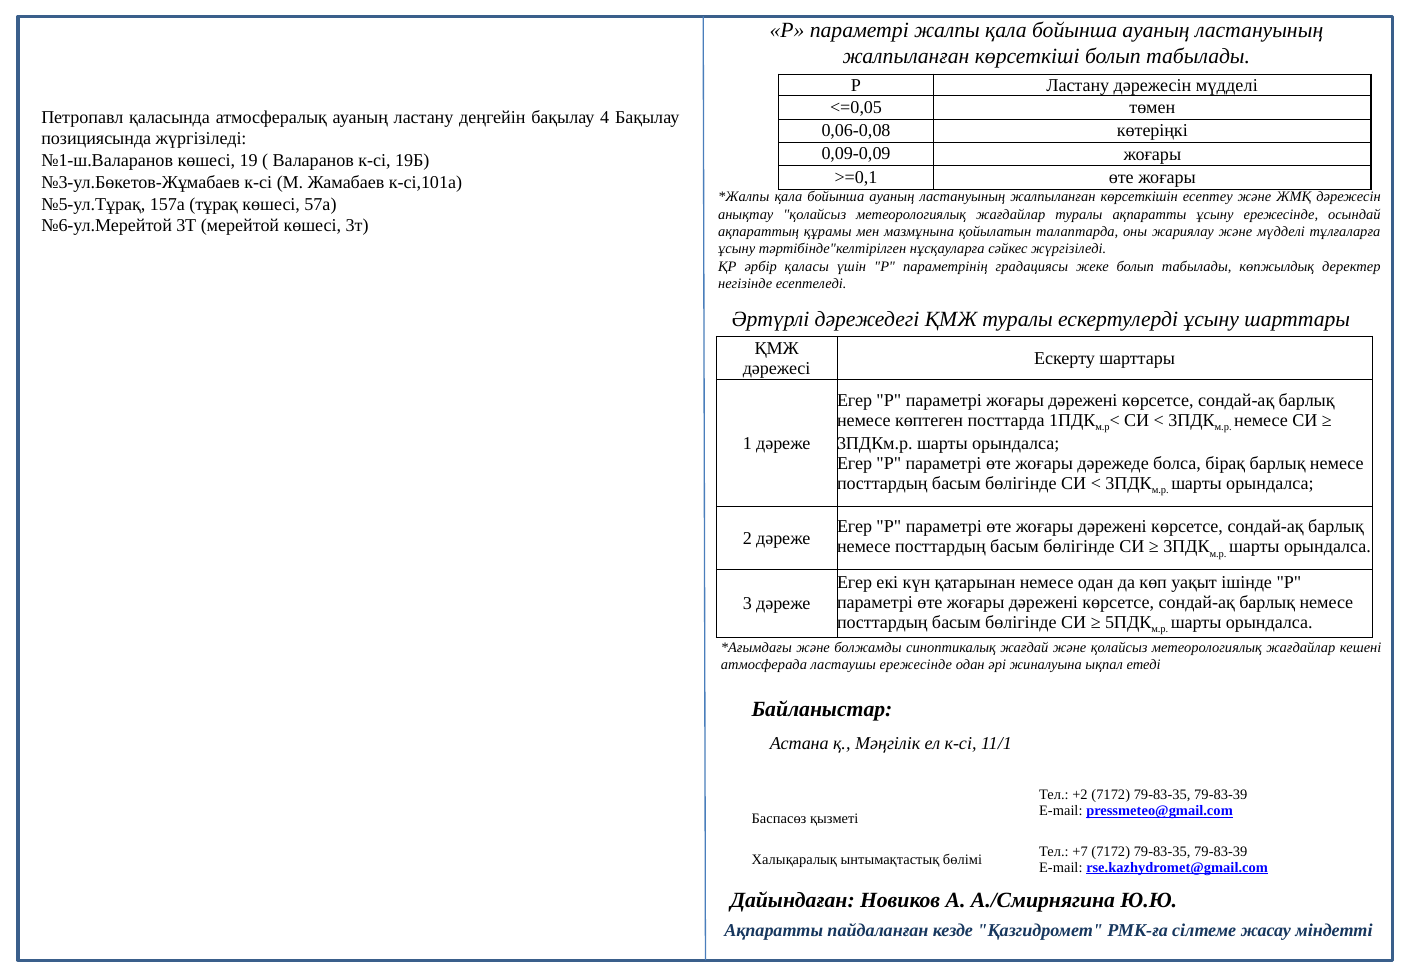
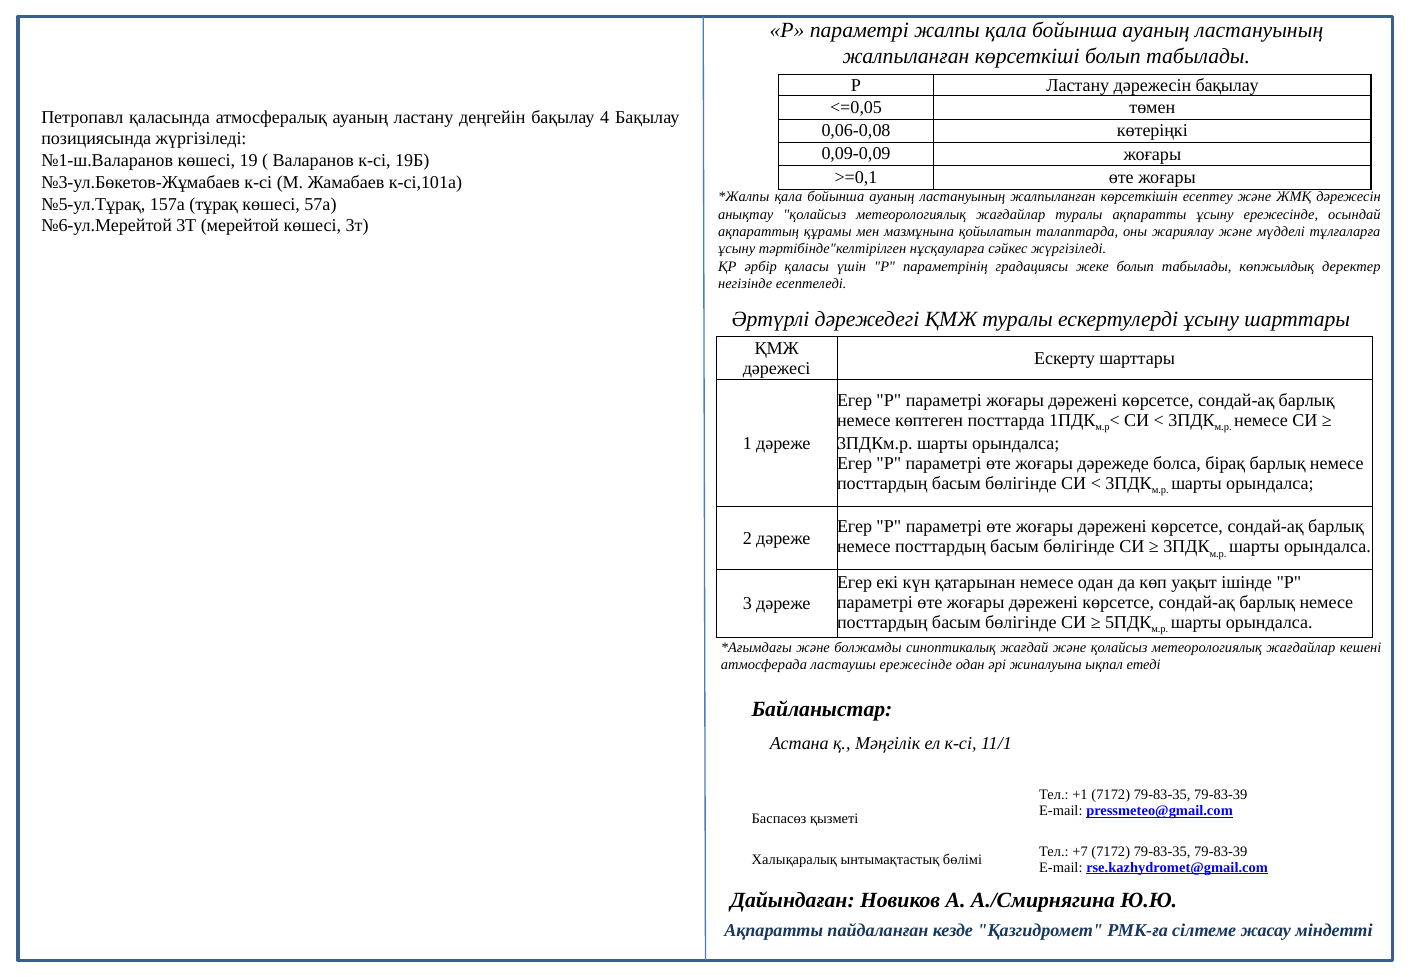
дәрежесін мүдделі: мүдделі -> бақылау
+2: +2 -> +1
